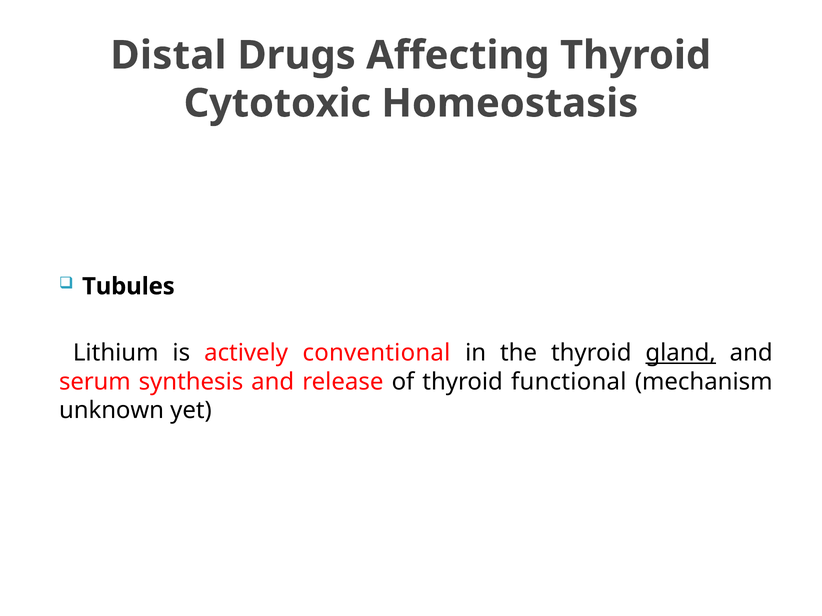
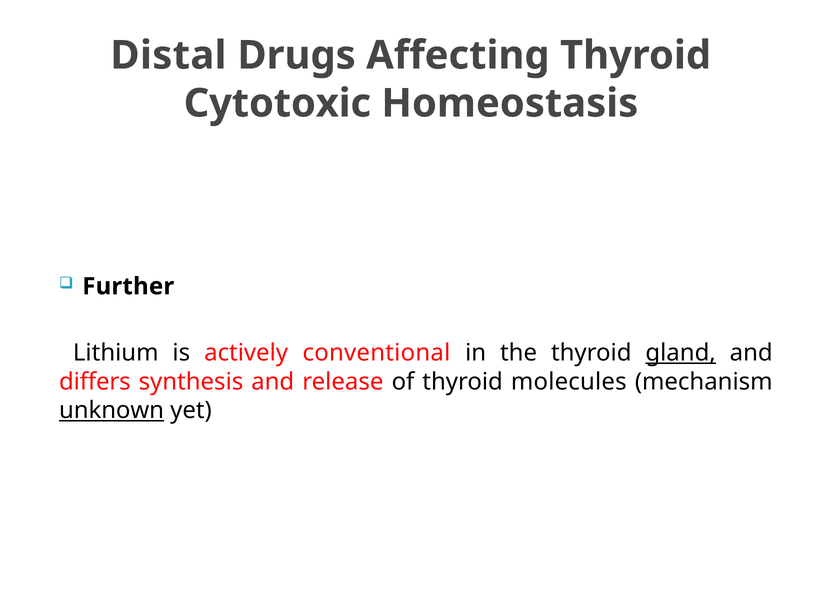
Tubules: Tubules -> Further
serum: serum -> differs
functional: functional -> molecules
unknown underline: none -> present
